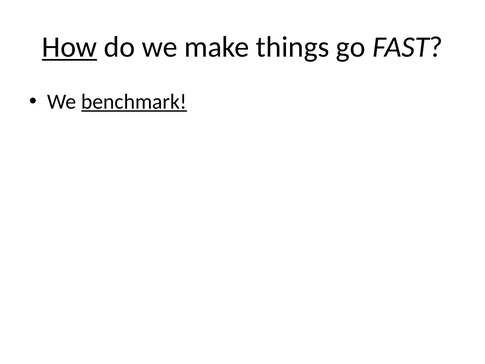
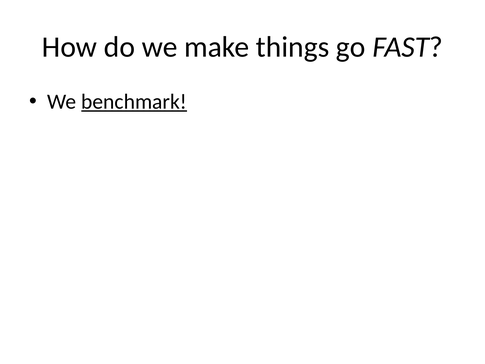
How underline: present -> none
